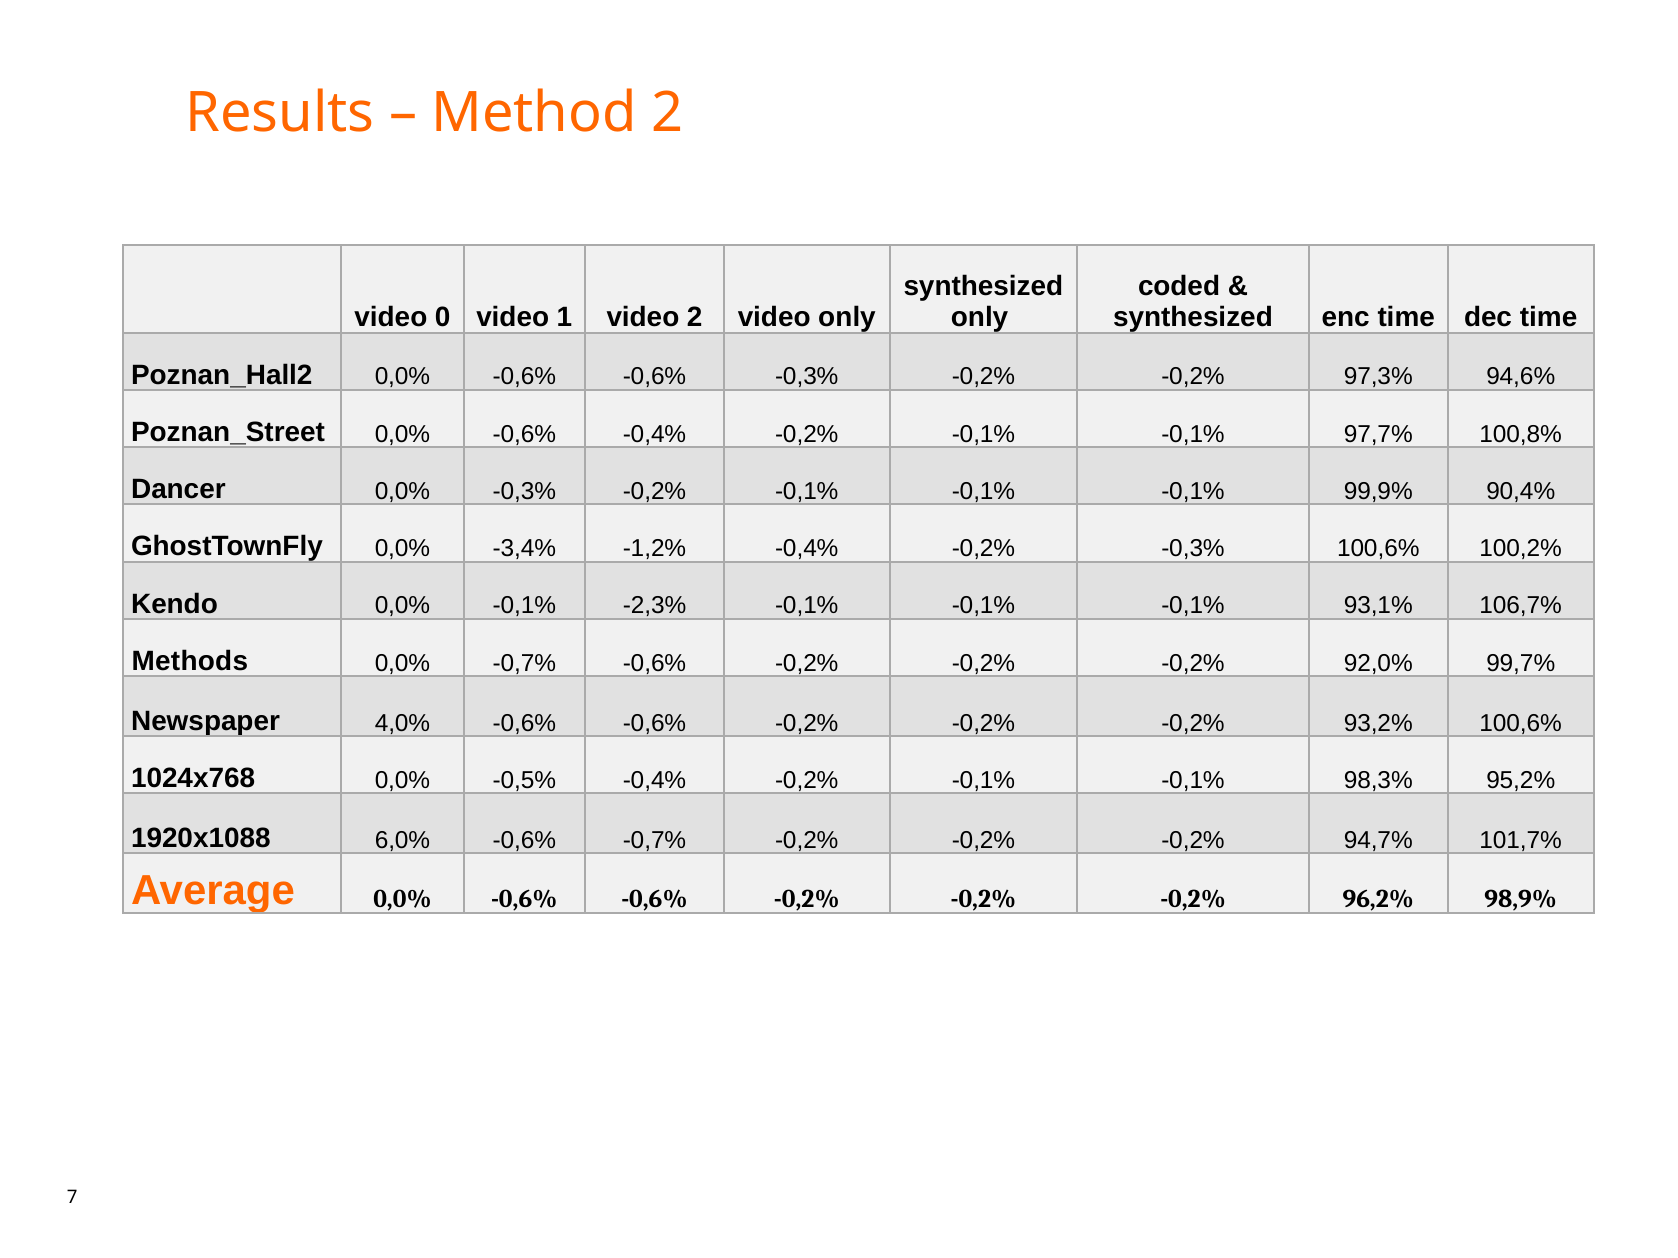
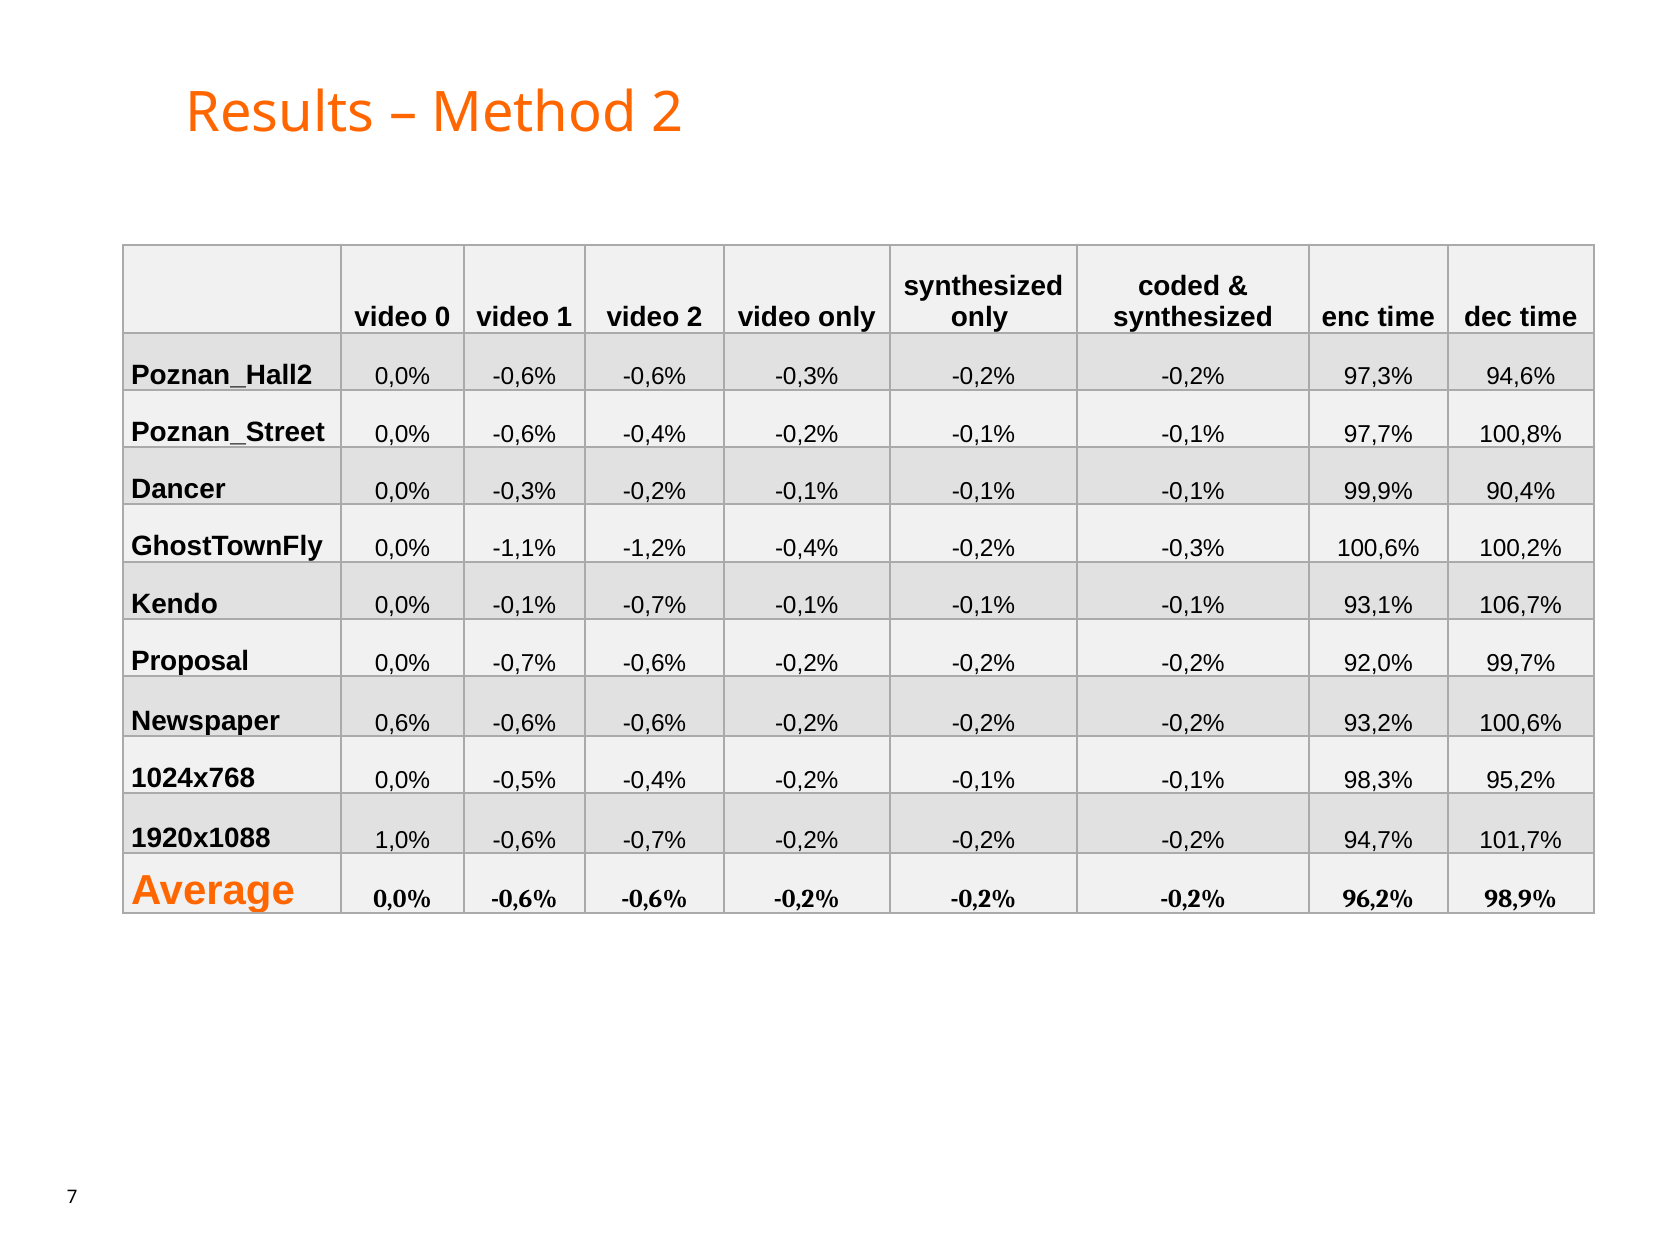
-3,4%: -3,4% -> -1,1%
-0,1% -2,3%: -2,3% -> -0,7%
Methods: Methods -> Proposal
4,0%: 4,0% -> 0,6%
6,0%: 6,0% -> 1,0%
